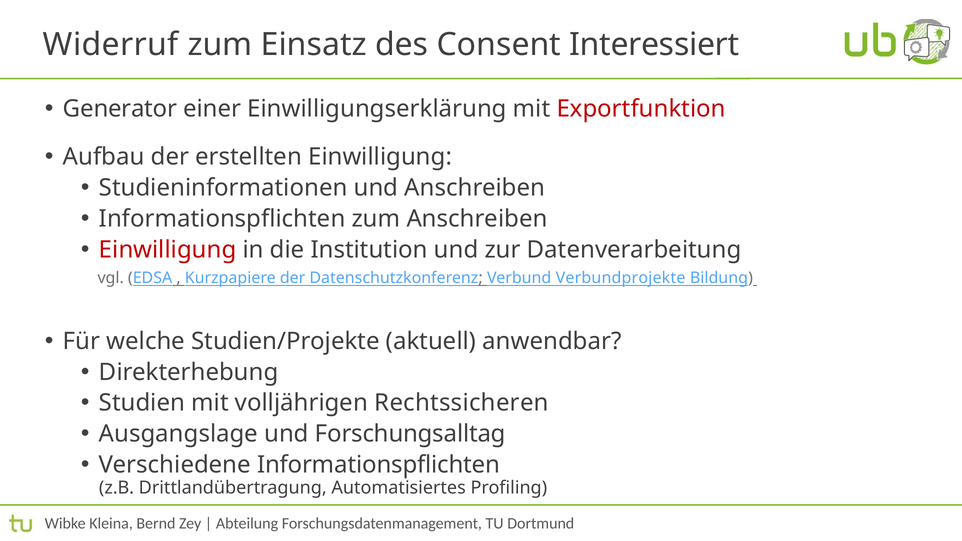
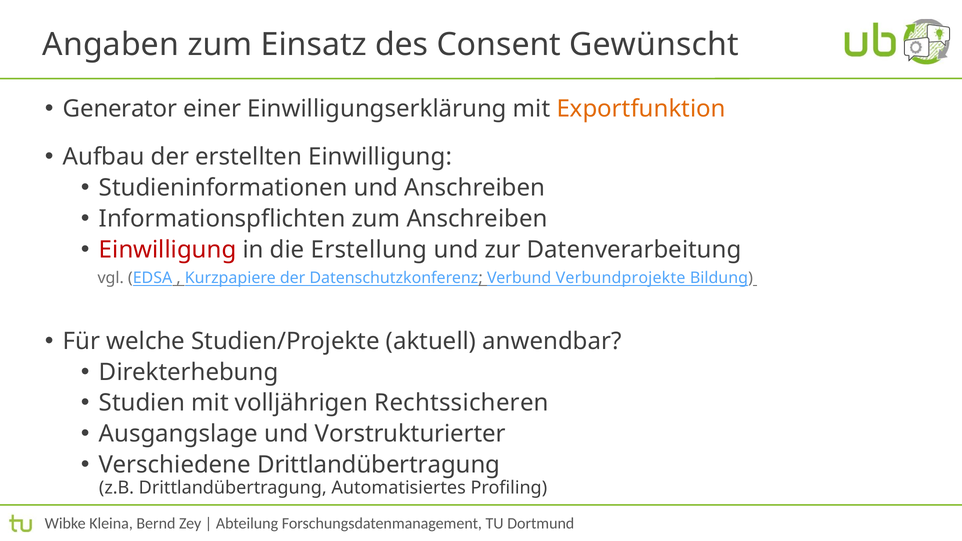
Widerruf: Widerruf -> Angaben
Interessiert: Interessiert -> Gewünscht
Exportfunktion colour: red -> orange
Institution: Institution -> Erstellung
Forschungsalltag: Forschungsalltag -> Vorstrukturierter
Verschiedene Informationspflichten: Informationspflichten -> Drittlandübertragung
